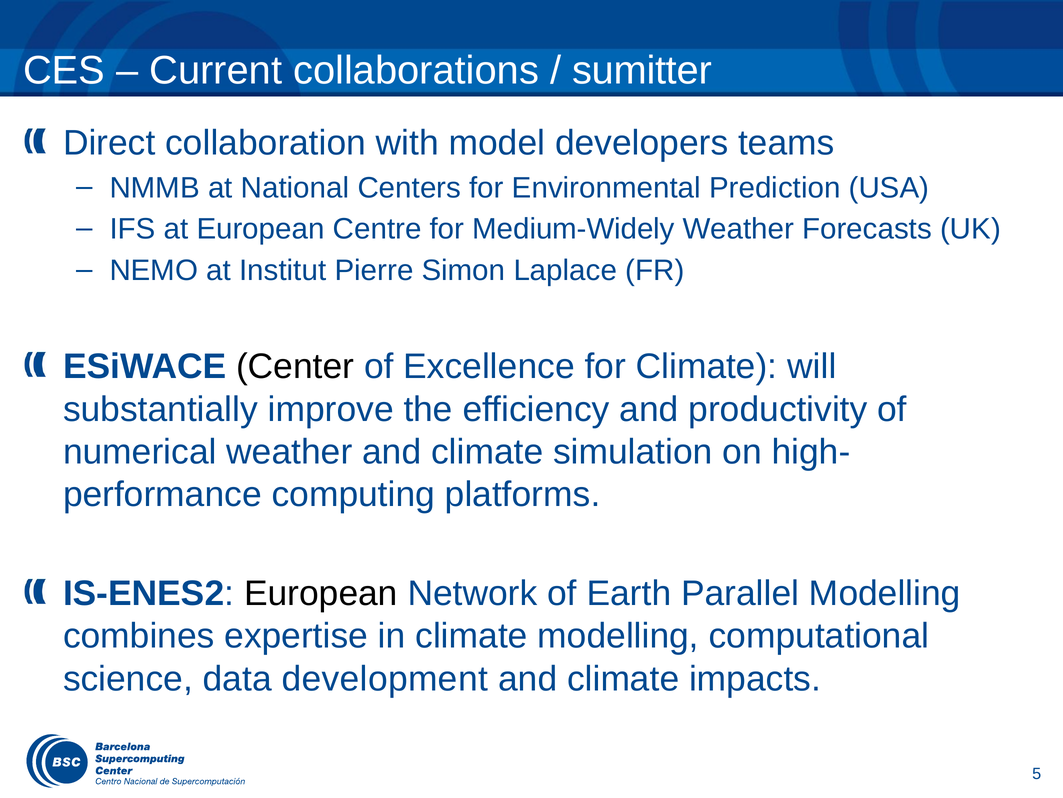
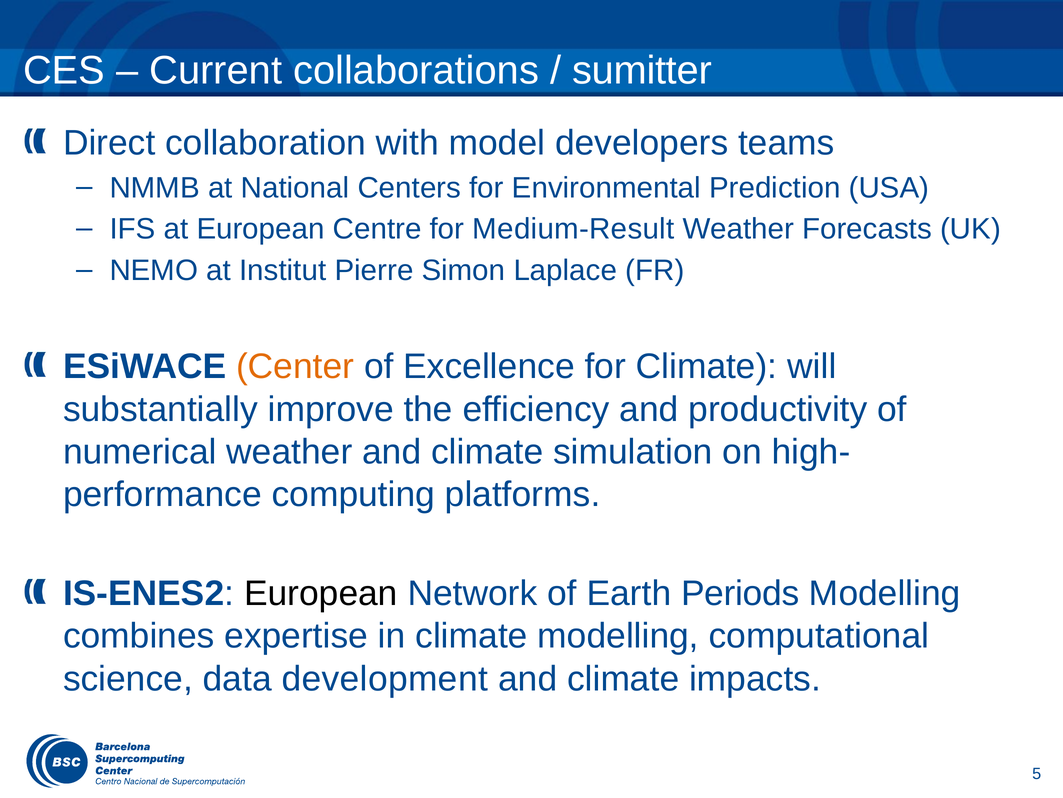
Medium-Widely: Medium-Widely -> Medium-Result
Center colour: black -> orange
Parallel: Parallel -> Periods
